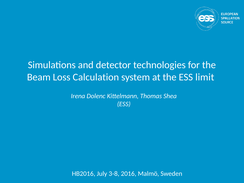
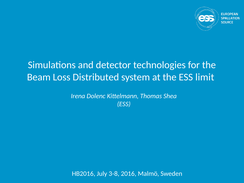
Calculation: Calculation -> Distributed
